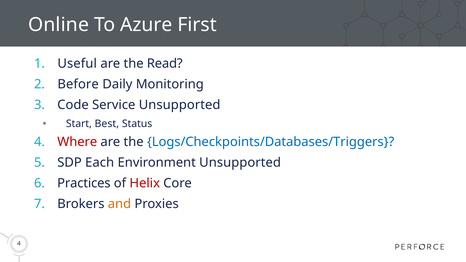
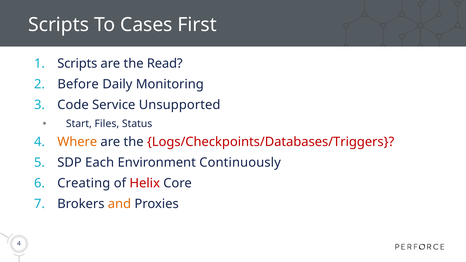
Online at (59, 25): Online -> Scripts
Azure: Azure -> Cases
Useful at (77, 64): Useful -> Scripts
Best: Best -> Files
Where colour: red -> orange
Logs/Checkpoints/Databases/Triggers colour: blue -> red
Environment Unsupported: Unsupported -> Continuously
Practices: Practices -> Creating
